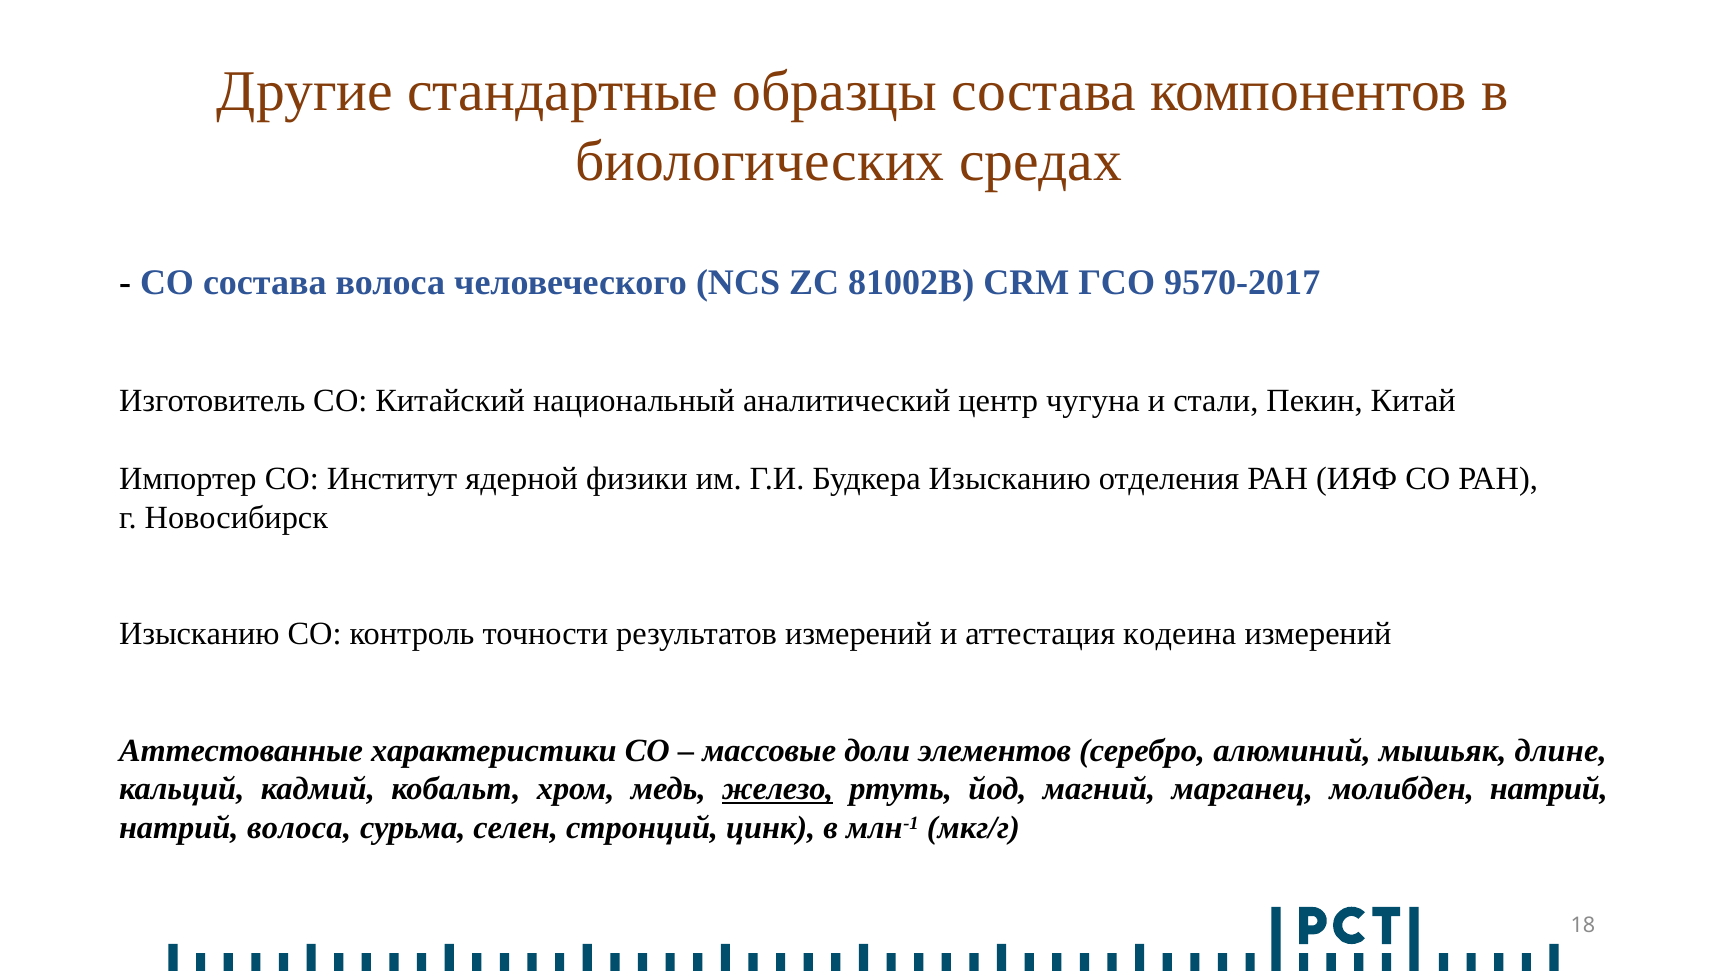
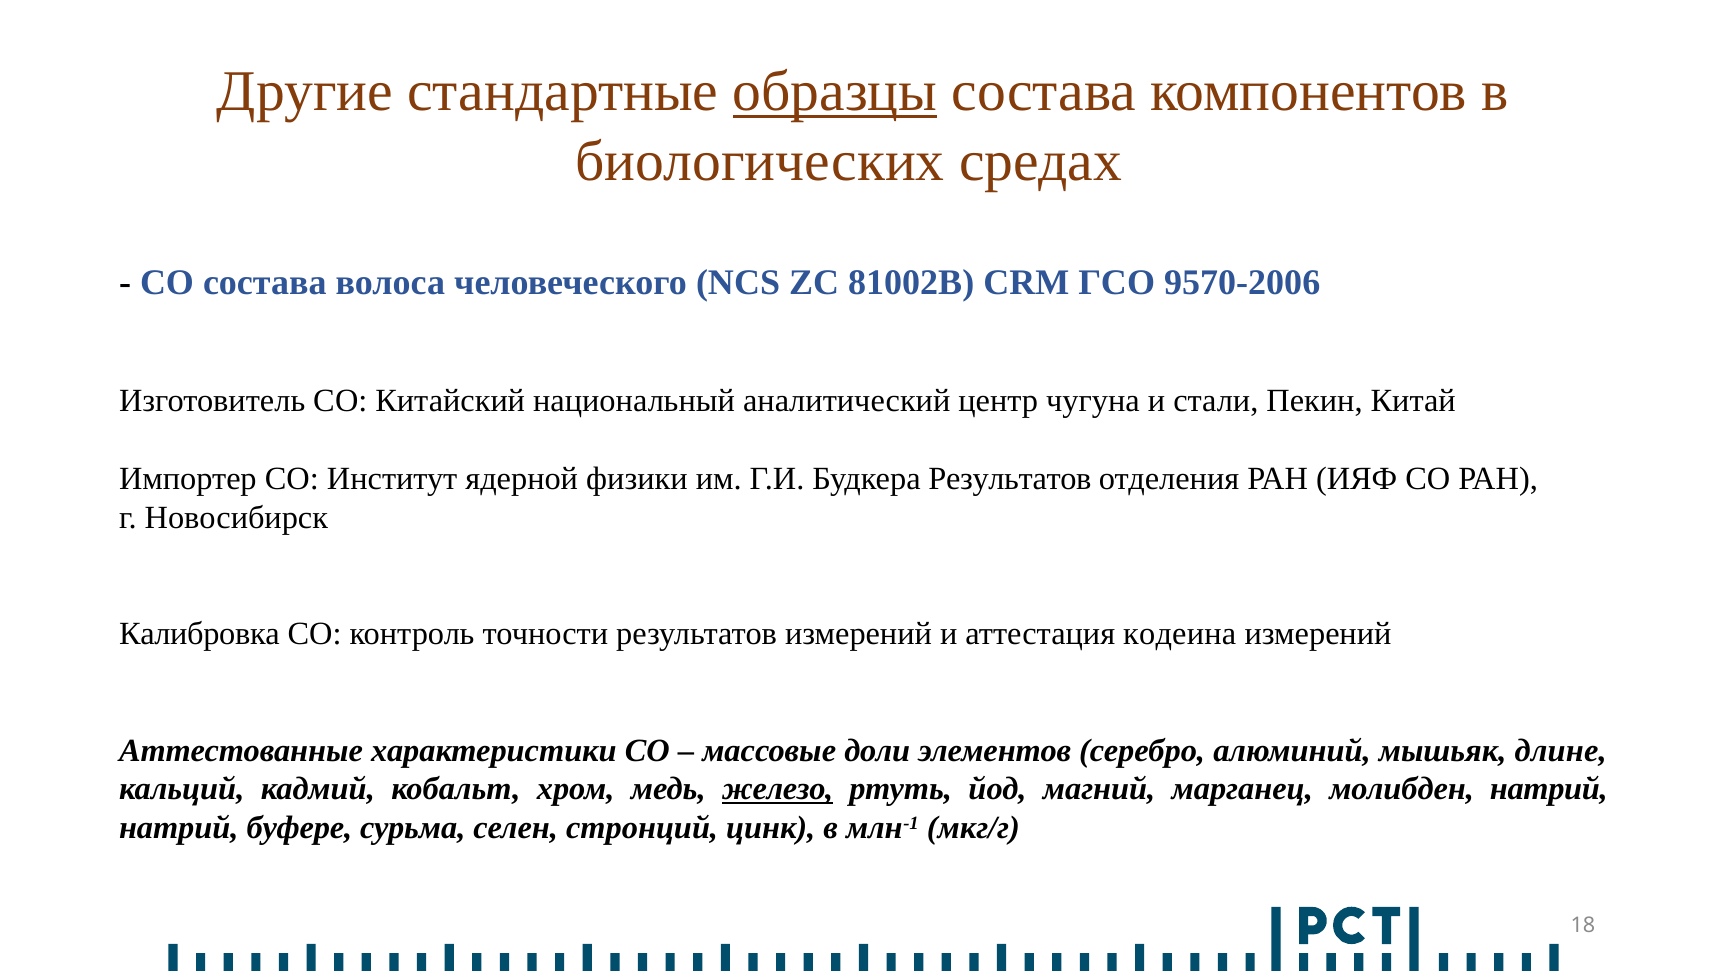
образцы underline: none -> present
9570-2017: 9570-2017 -> 9570-2006
Будкера Изысканию: Изысканию -> Результатов
Изысканию at (199, 634): Изысканию -> Калибровка
натрий волоса: волоса -> буфере
